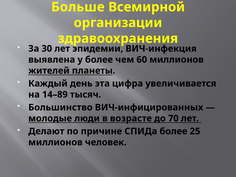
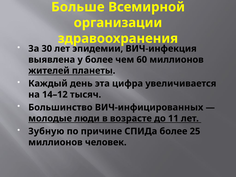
14–89: 14–89 -> 14–12
70: 70 -> 11
Делают: Делают -> Зубную
